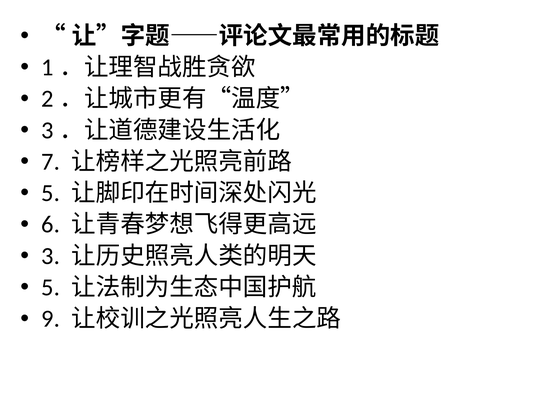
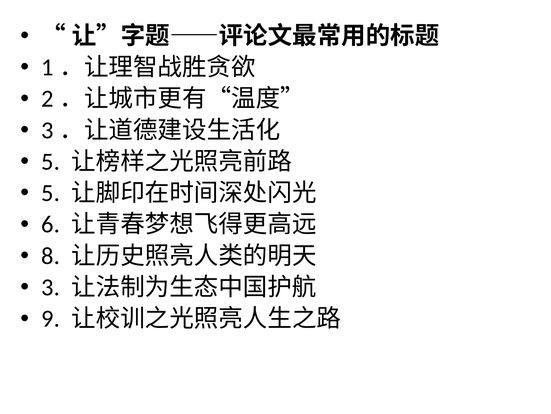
7 at (51, 161): 7 -> 5
3: 3 -> 8
5 at (51, 287): 5 -> 3
